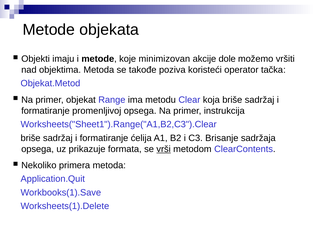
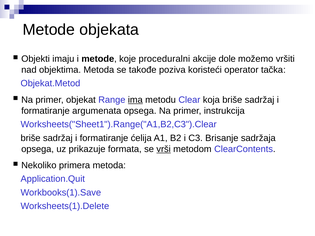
minimizovan: minimizovan -> proceduralni
ima underline: none -> present
promenljivoj: promenljivoj -> argumenata
